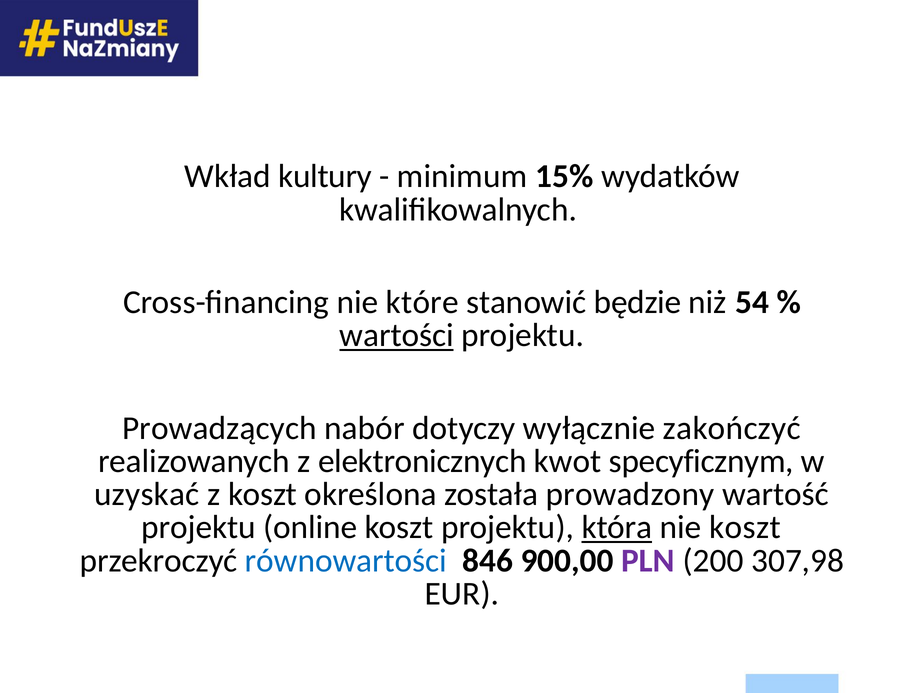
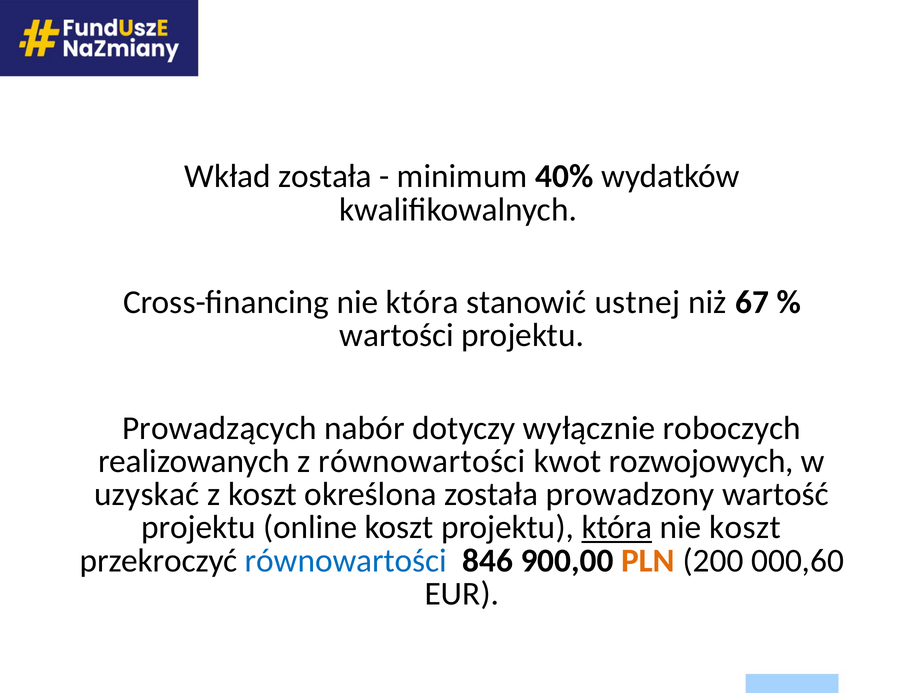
Wkład kultury: kultury -> została
15%: 15% -> 40%
nie które: które -> która
będzie: będzie -> ustnej
54: 54 -> 67
wartości underline: present -> none
zakończyć: zakończyć -> roboczych
z elektronicznych: elektronicznych -> równowartości
specyficznym: specyficznym -> rozwojowych
PLN colour: purple -> orange
307,98: 307,98 -> 000,60
